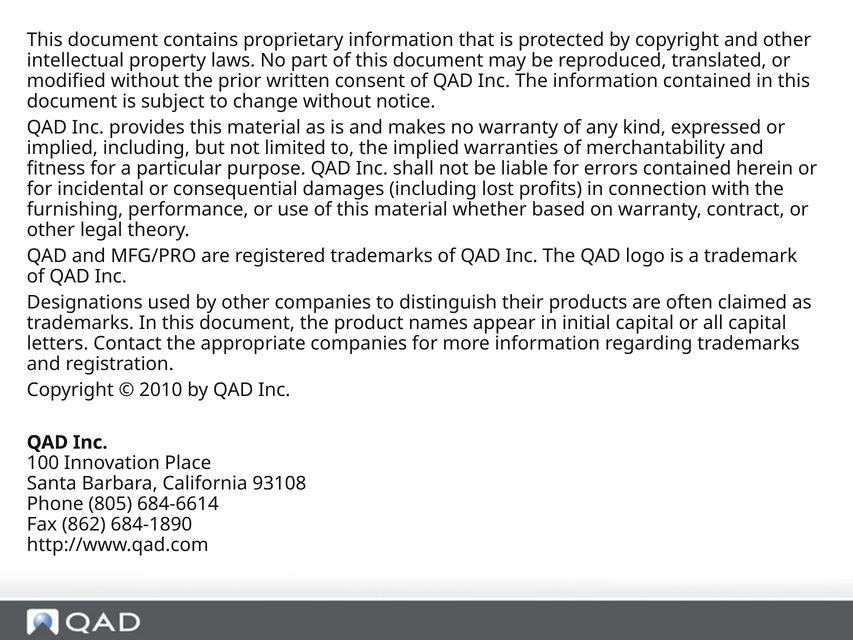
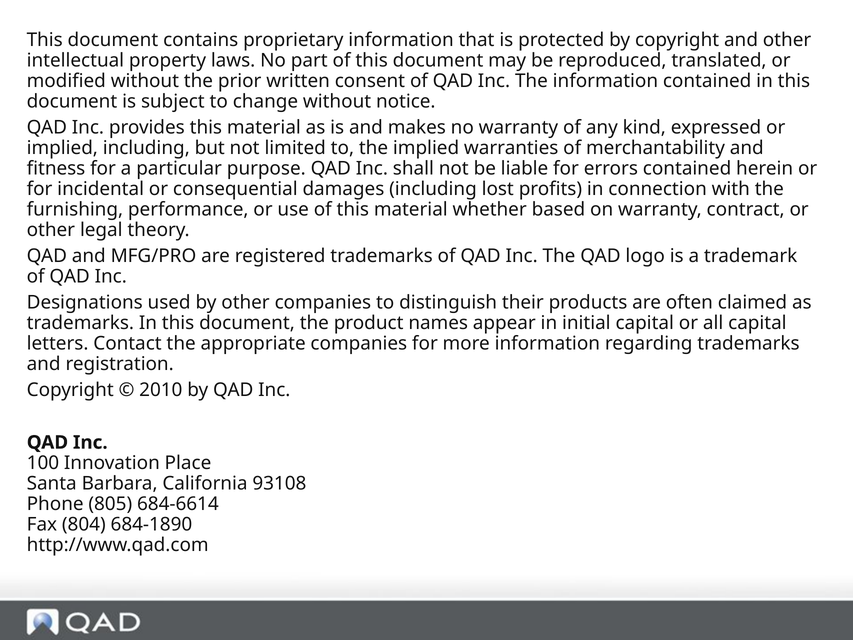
862: 862 -> 804
